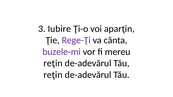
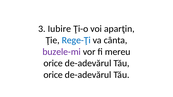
Rege-Ţi colour: purple -> blue
reţin at (53, 63): reţin -> orice
reţin at (53, 75): reţin -> orice
